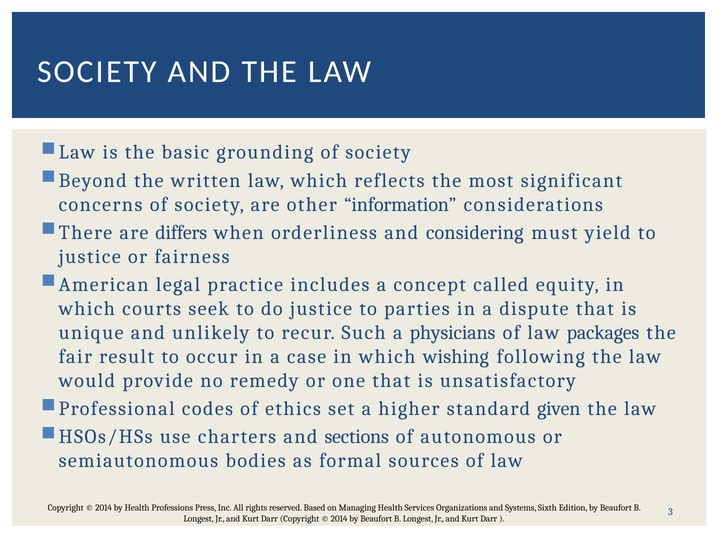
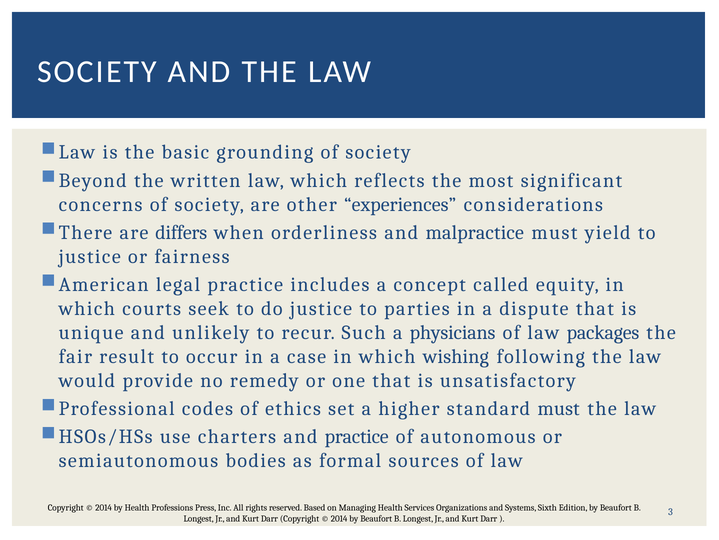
information: information -> experiences
considering: considering -> malpractice
standard given: given -> must
and sections: sections -> practice
